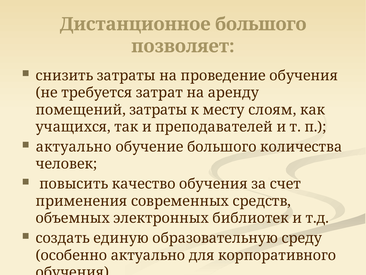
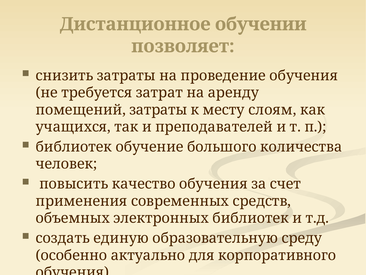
Дистанционное большого: большого -> обучении
актуально at (74, 147): актуально -> библиотек
